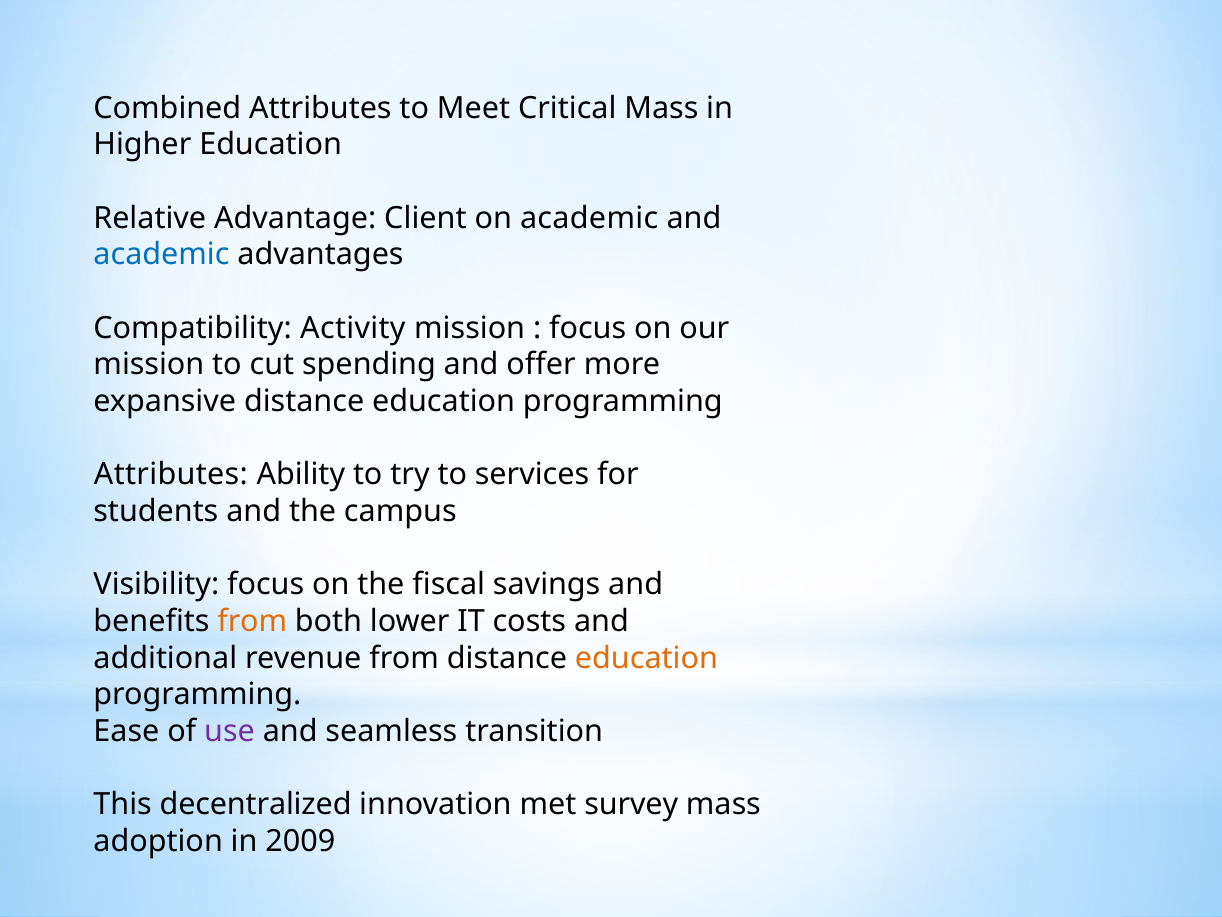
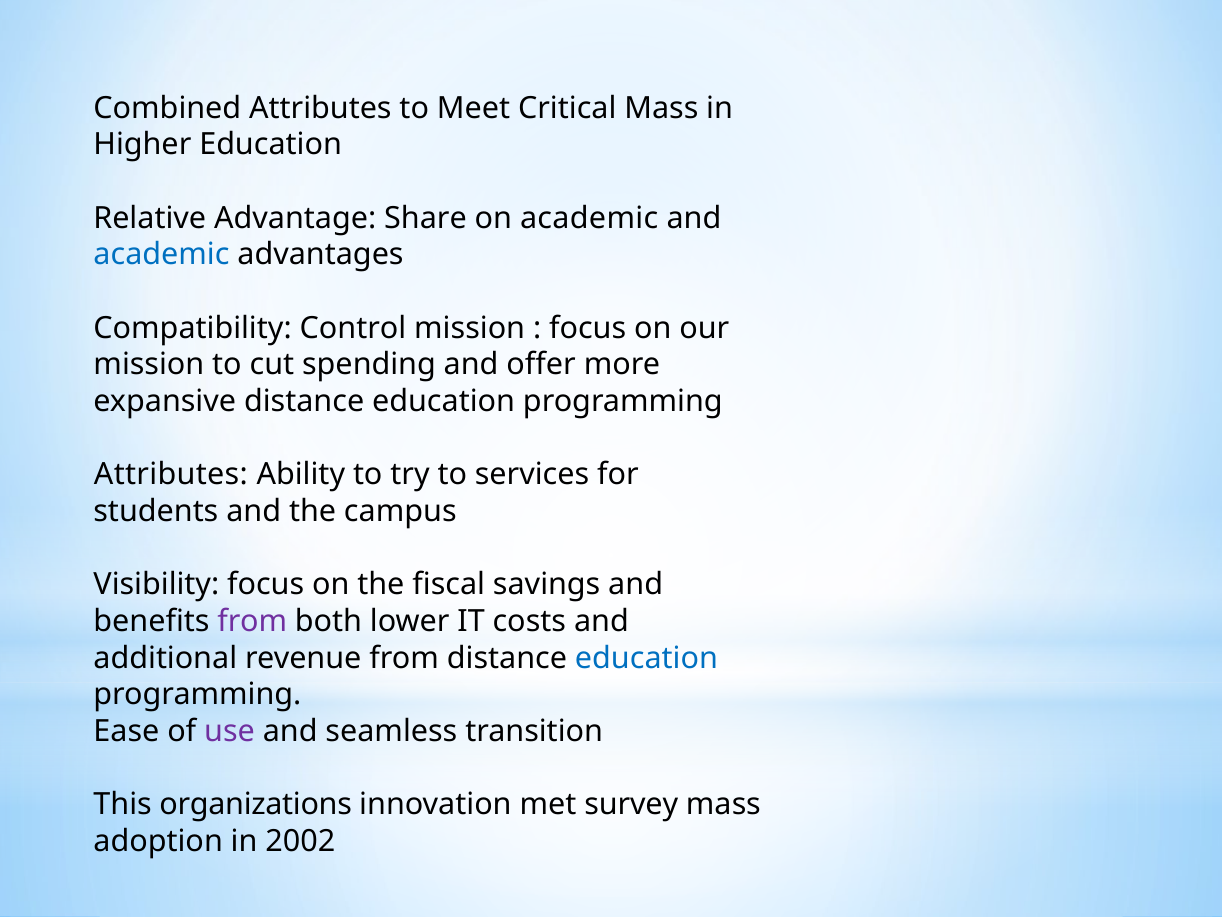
Client: Client -> Share
Activity: Activity -> Control
from at (252, 621) colour: orange -> purple
education at (646, 658) colour: orange -> blue
decentralized: decentralized -> organizations
2009: 2009 -> 2002
